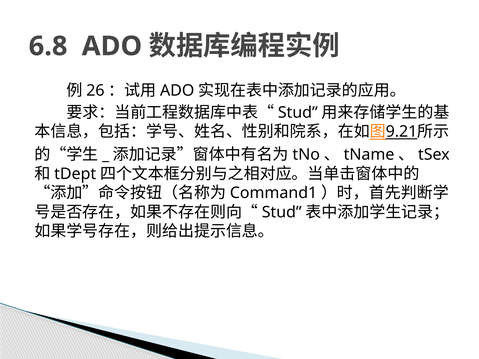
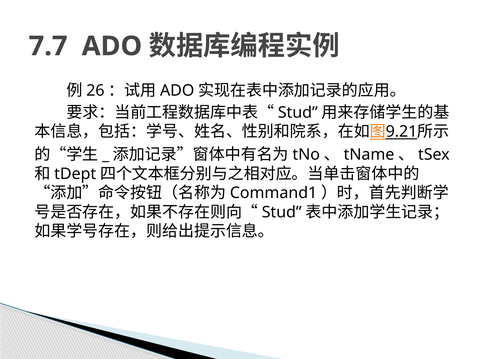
6.8: 6.8 -> 7.7
